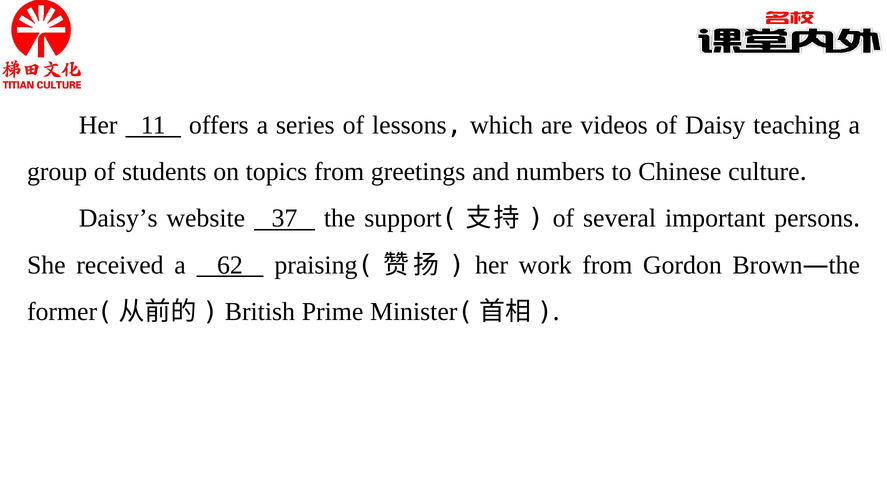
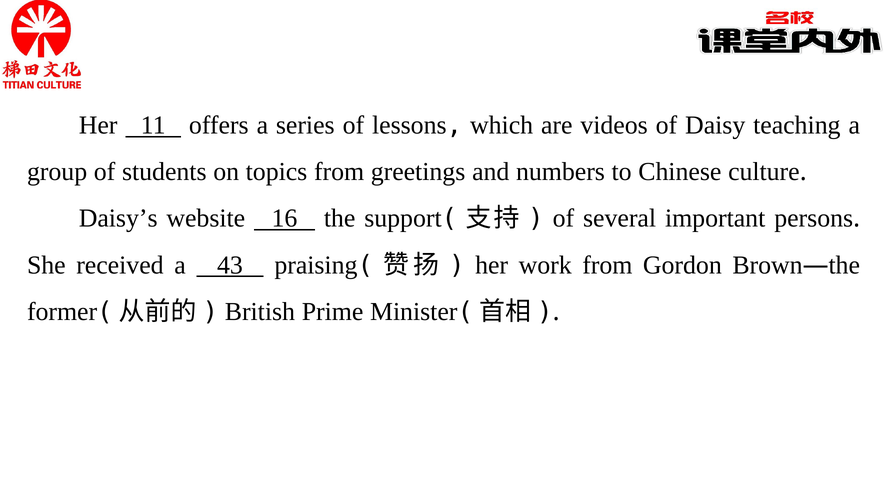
37: 37 -> 16
62: 62 -> 43
